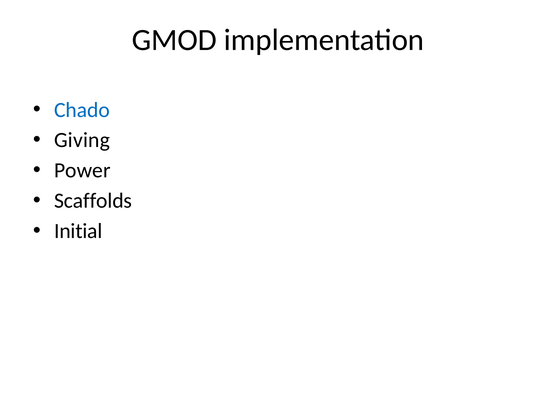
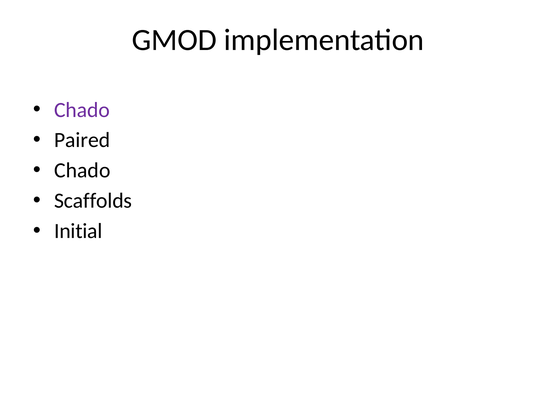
Chado at (82, 110) colour: blue -> purple
Giving: Giving -> Paired
Power at (82, 170): Power -> Chado
